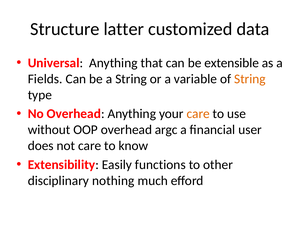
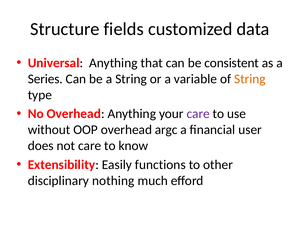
latter: latter -> fields
extensible: extensible -> consistent
Fields: Fields -> Series
care at (198, 114) colour: orange -> purple
